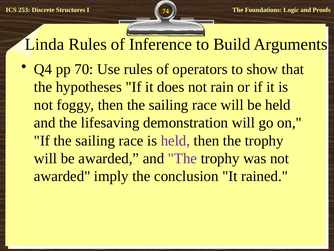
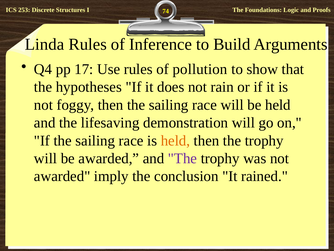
70: 70 -> 17
operators: operators -> pollution
held at (175, 140) colour: purple -> orange
